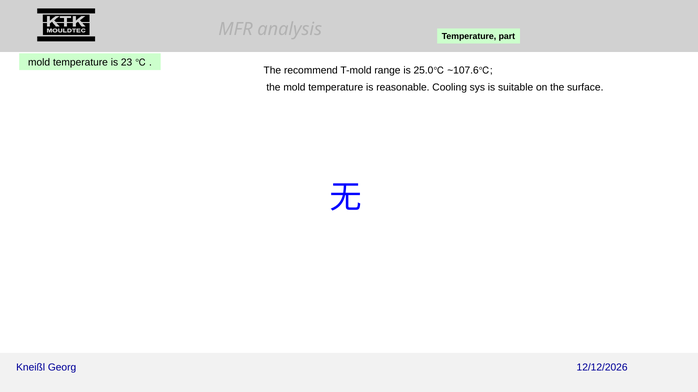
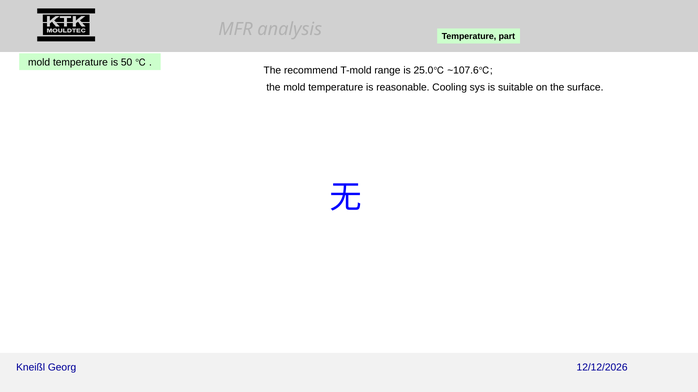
23: 23 -> 50
